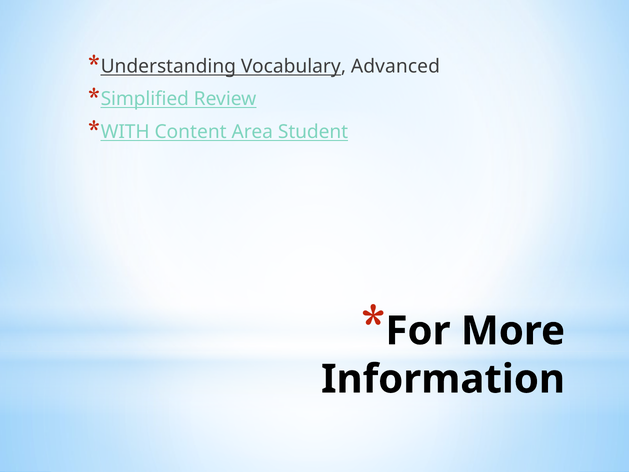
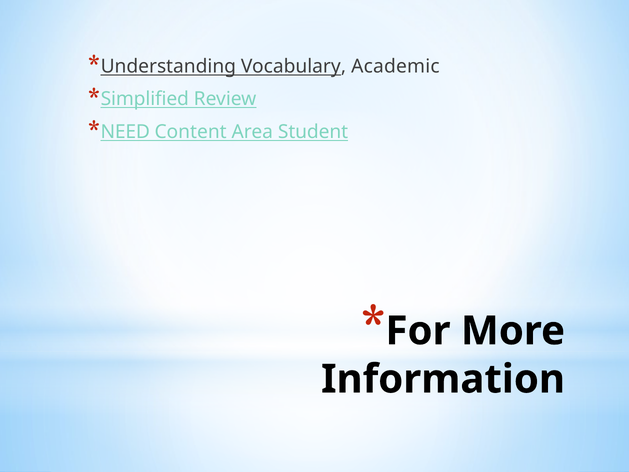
Advanced: Advanced -> Academic
WITH: WITH -> NEED
